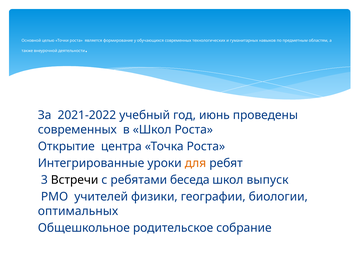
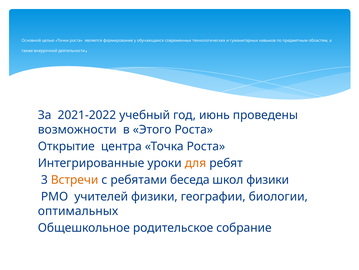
современных at (77, 129): современных -> возможности
в Школ: Школ -> Этого
Встречи colour: black -> orange
школ выпуск: выпуск -> физики
